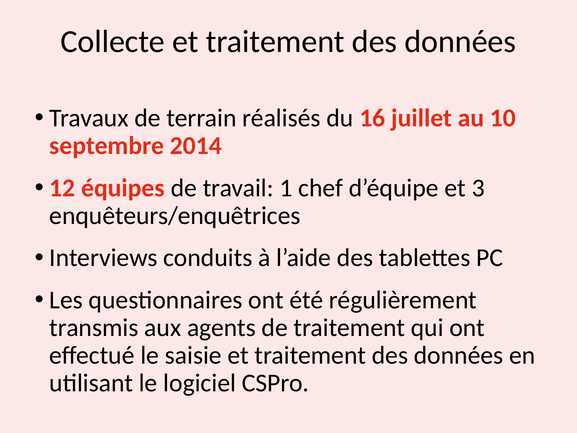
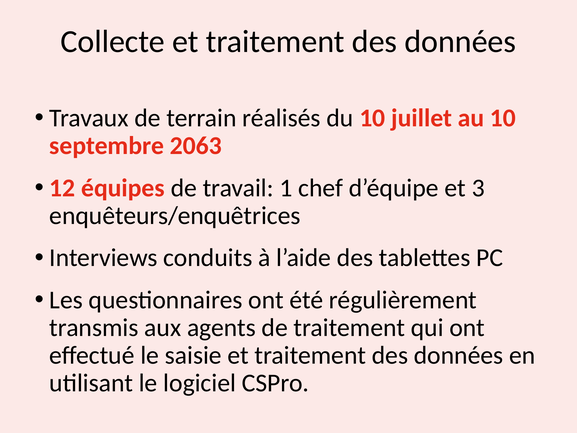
du 16: 16 -> 10
2014: 2014 -> 2063
